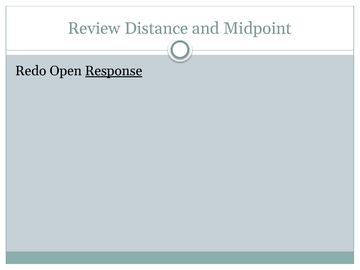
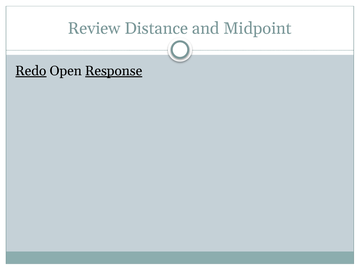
Redo underline: none -> present
